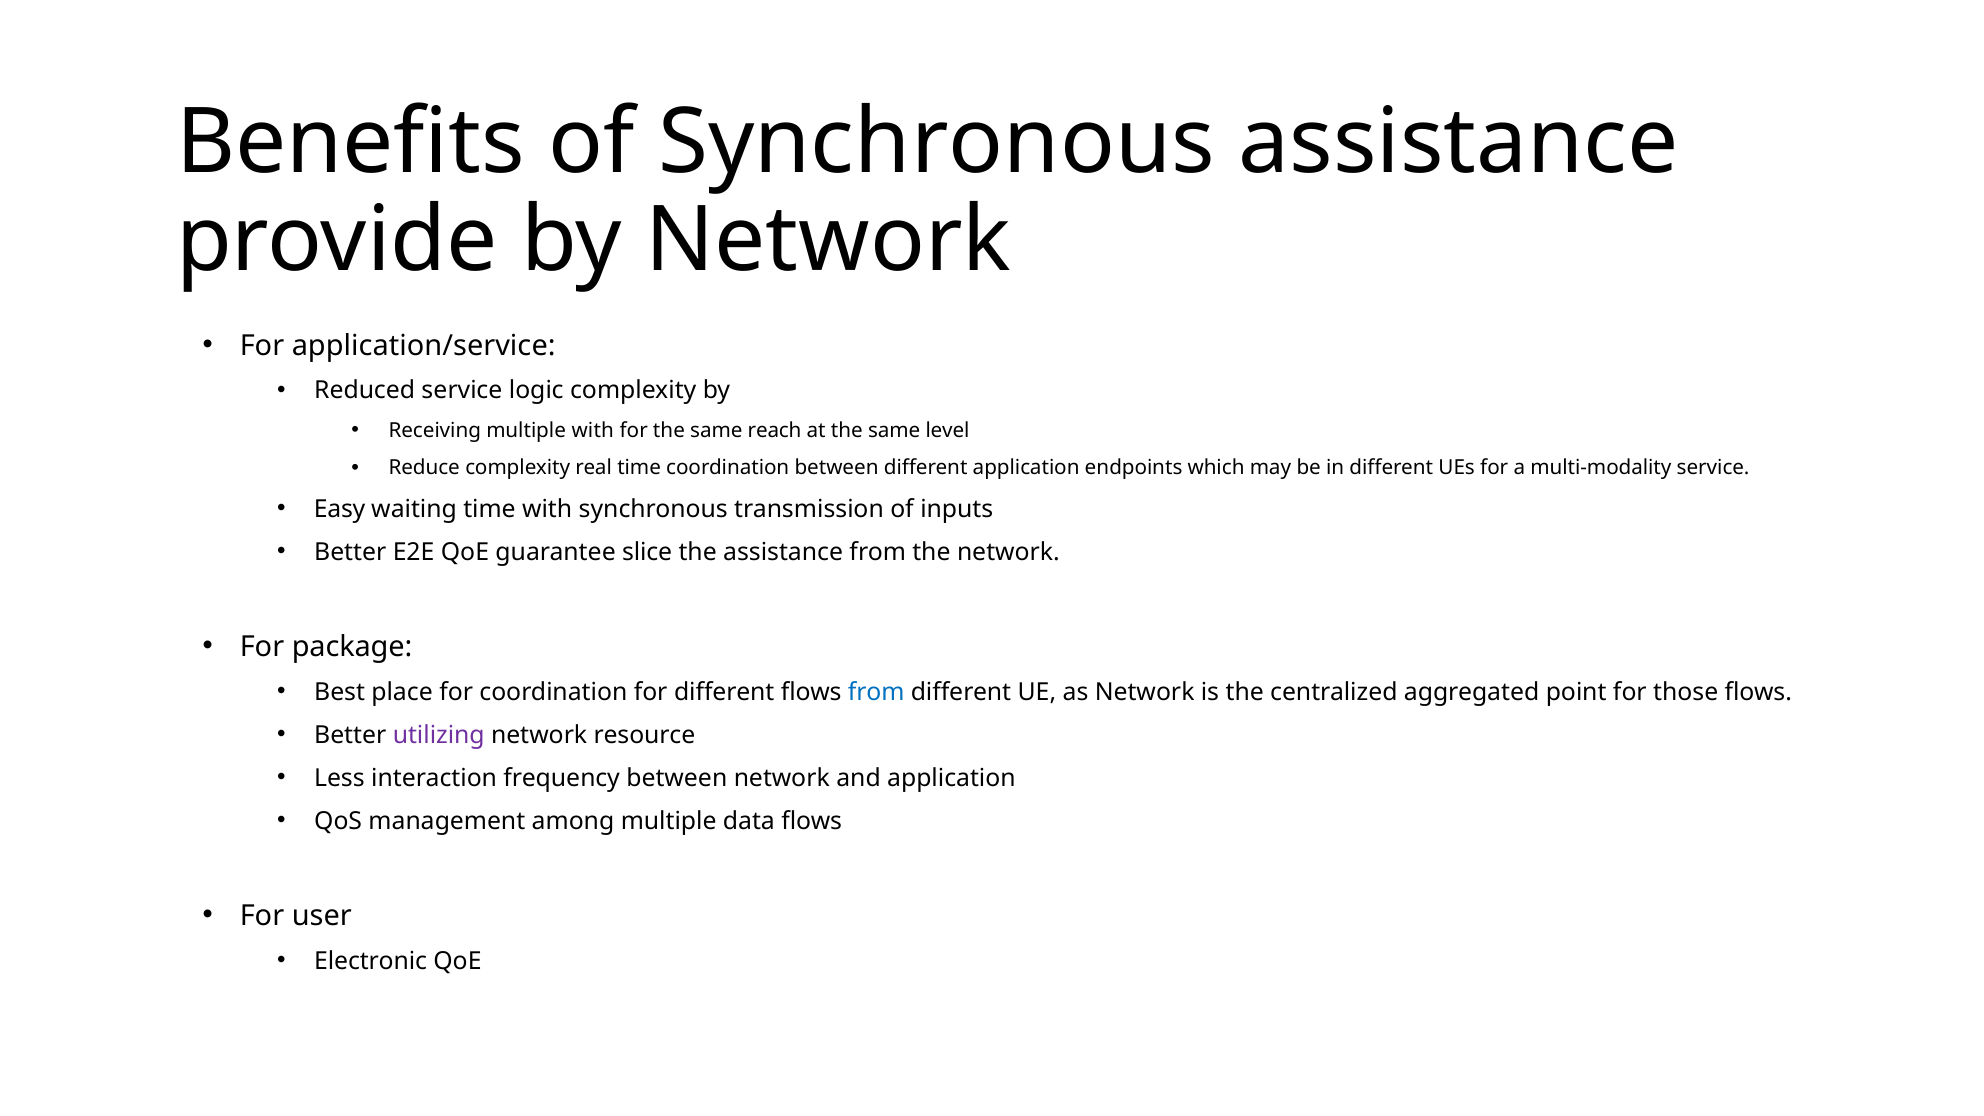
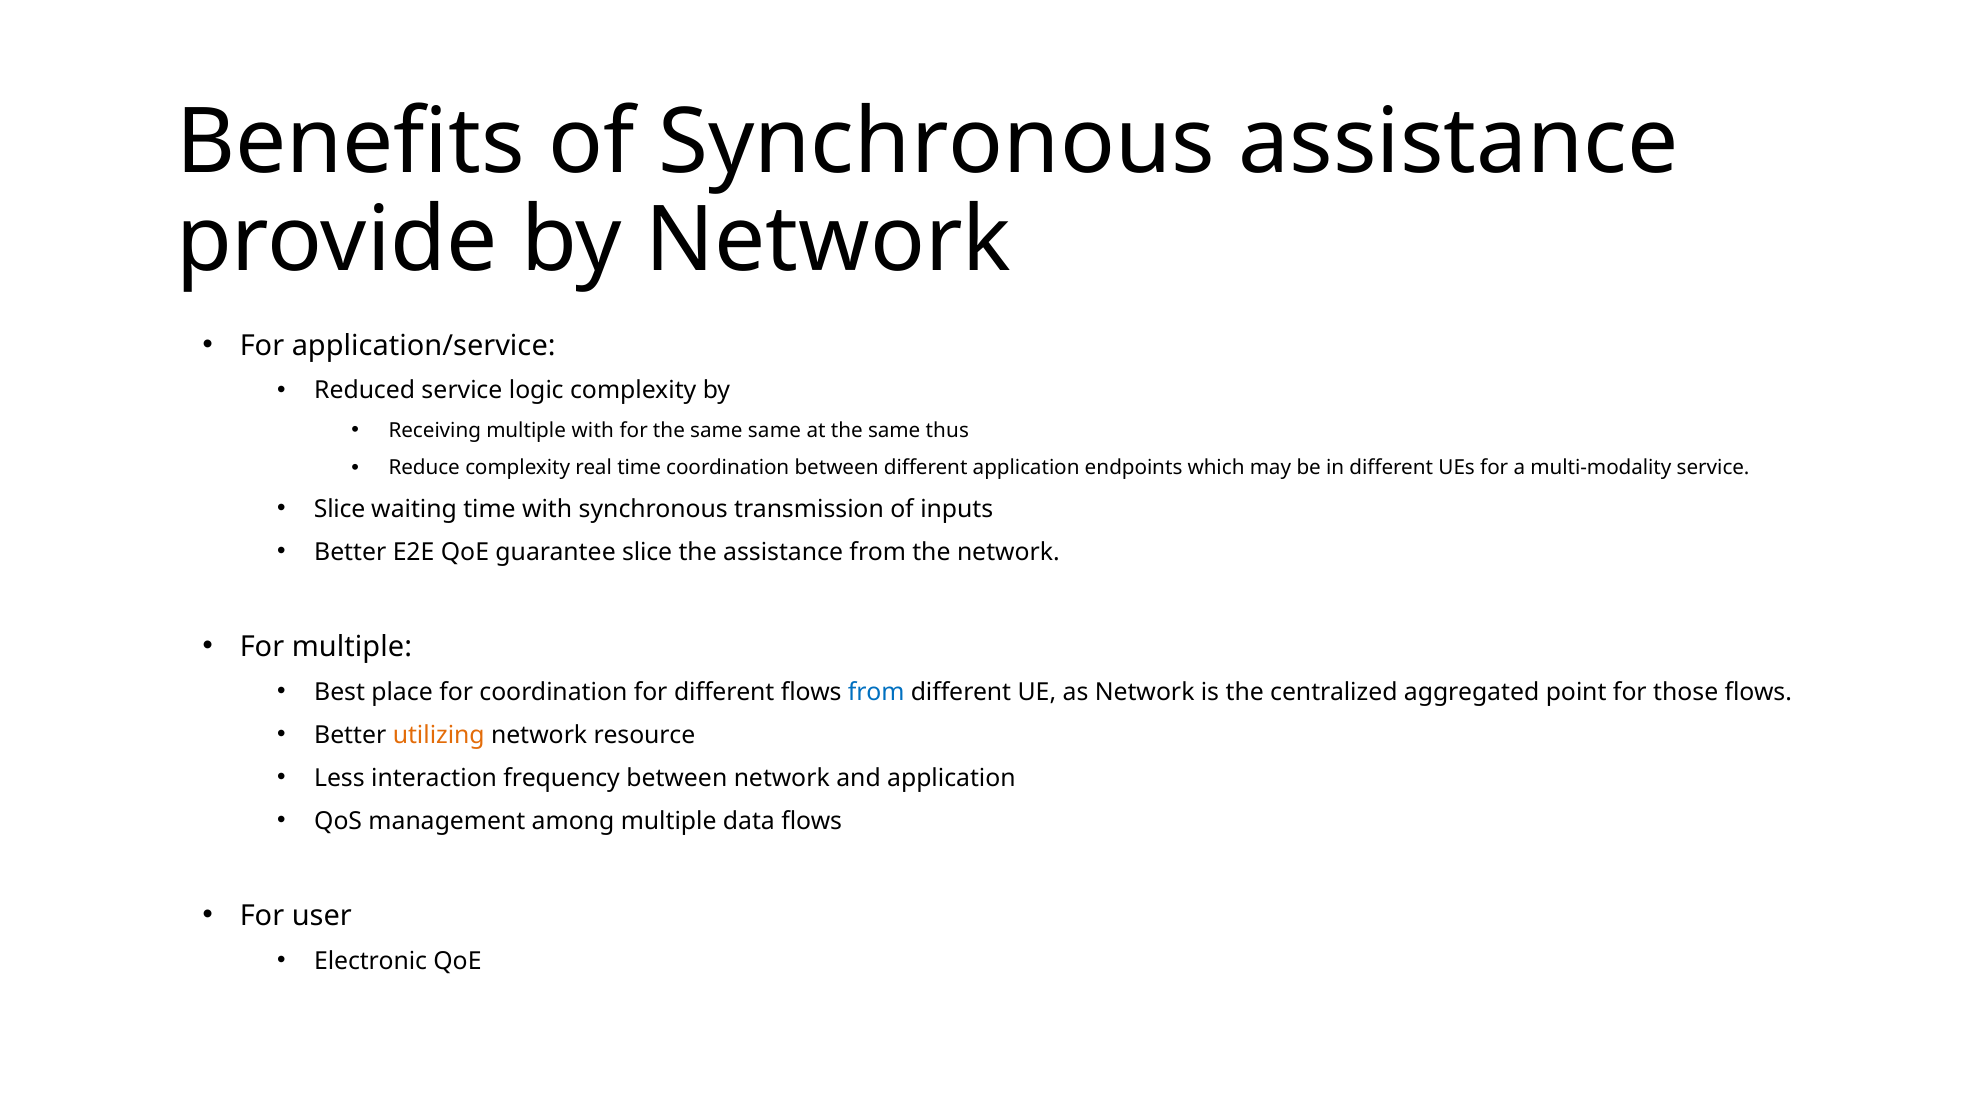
same reach: reach -> same
level: level -> thus
Easy at (340, 509): Easy -> Slice
For package: package -> multiple
utilizing colour: purple -> orange
